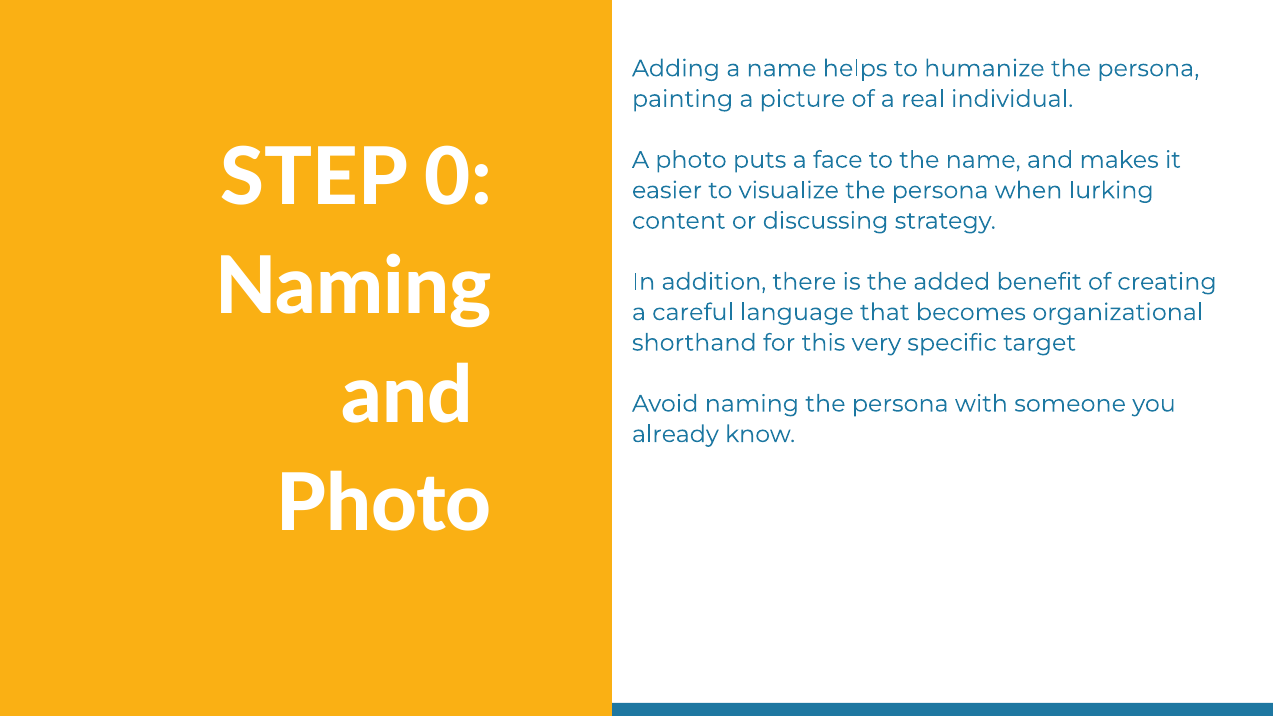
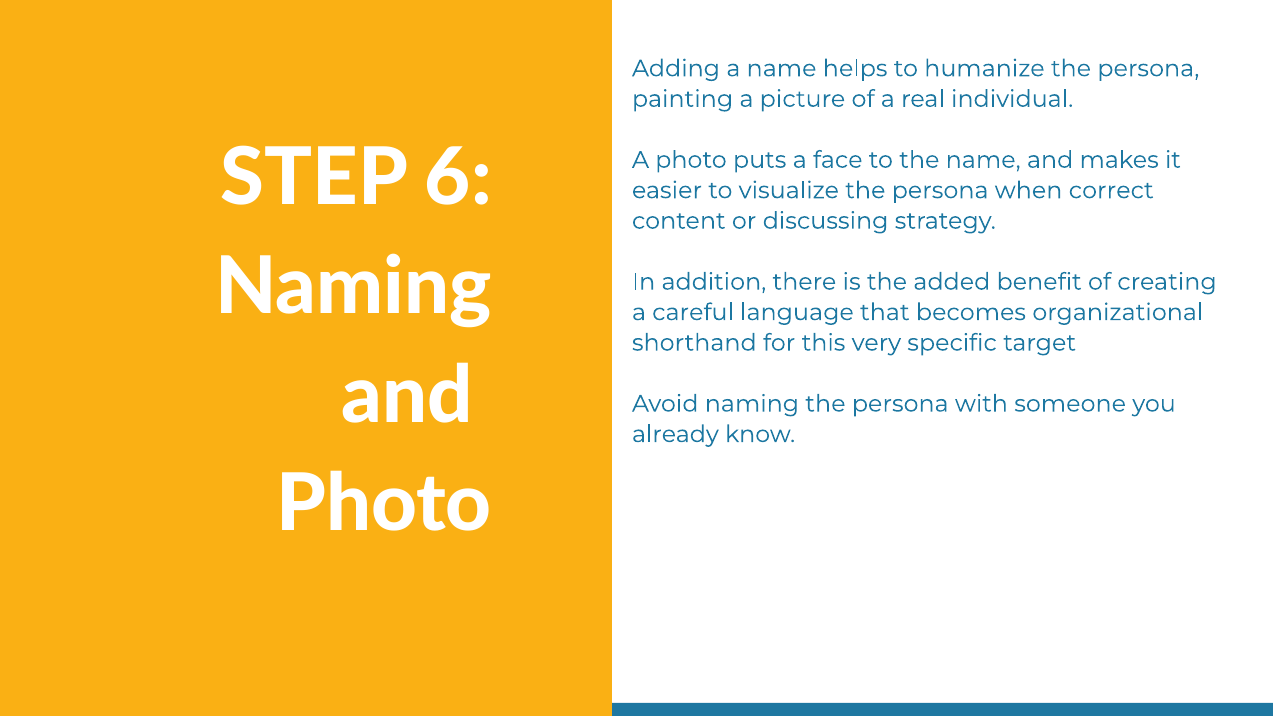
0: 0 -> 6
lurking: lurking -> correct
